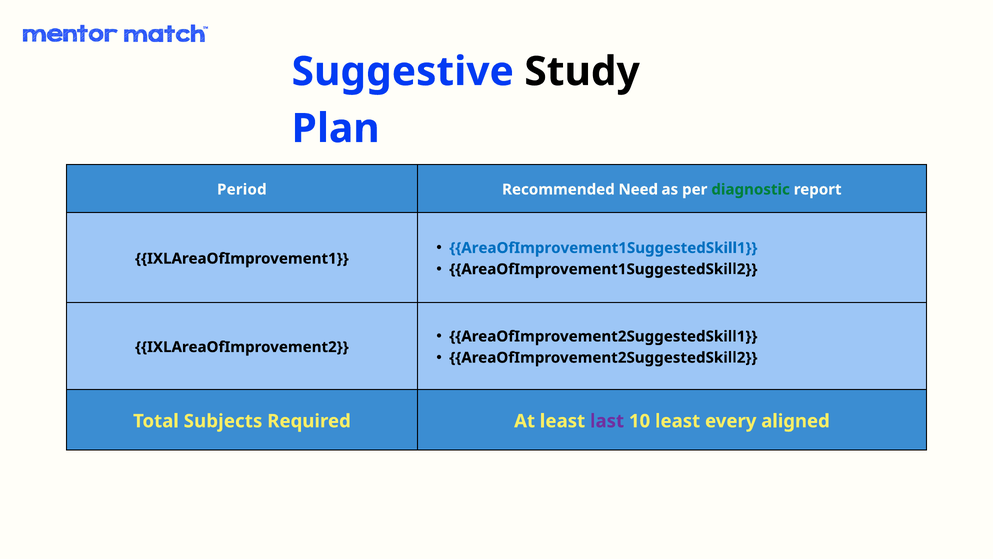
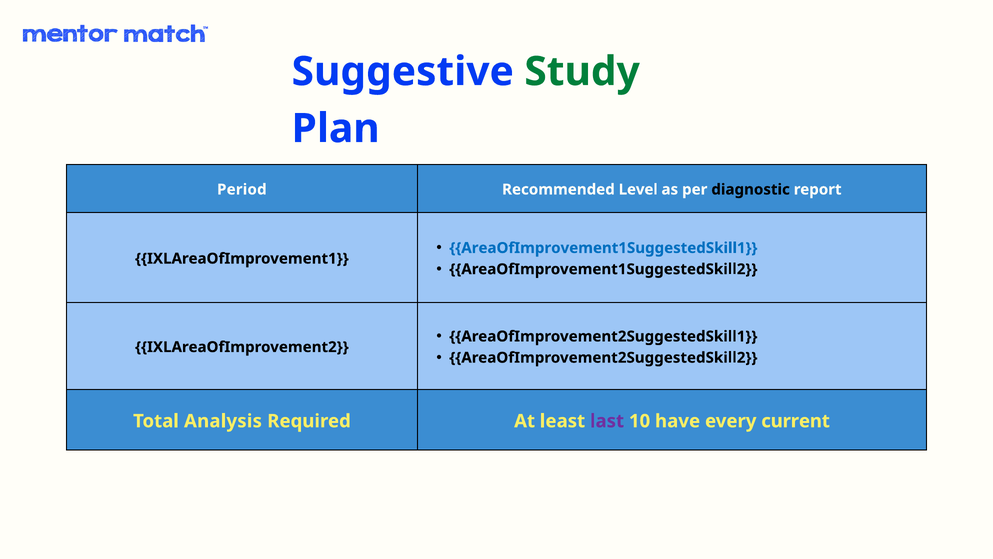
Study colour: black -> green
Need: Need -> Level
diagnostic colour: green -> black
Subjects: Subjects -> Analysis
10 least: least -> have
aligned: aligned -> current
